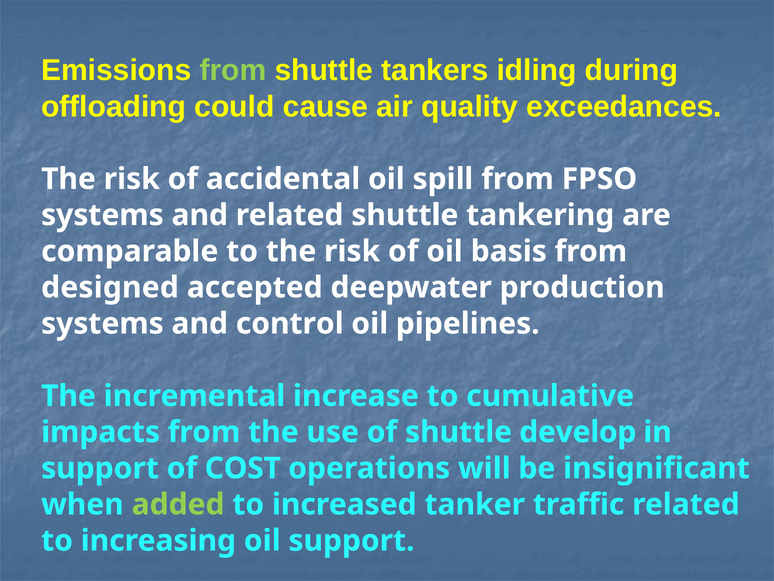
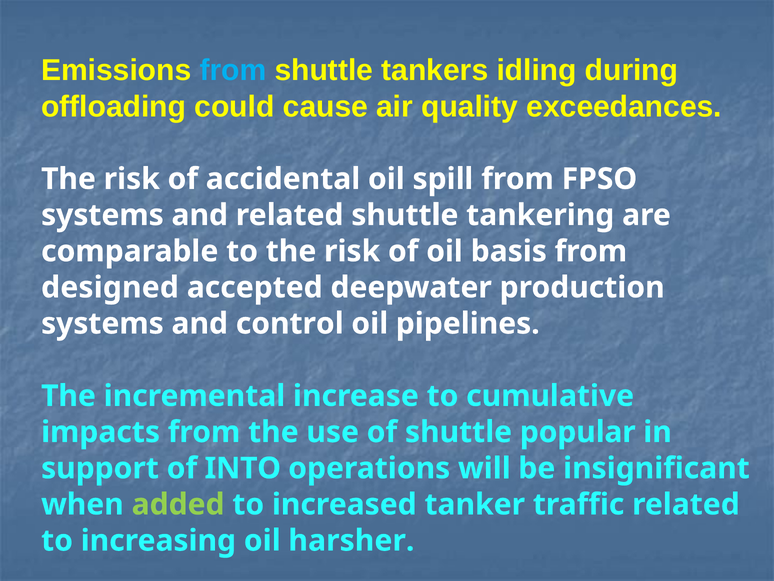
from at (233, 70) colour: light green -> light blue
develop: develop -> popular
COST: COST -> INTO
oil support: support -> harsher
